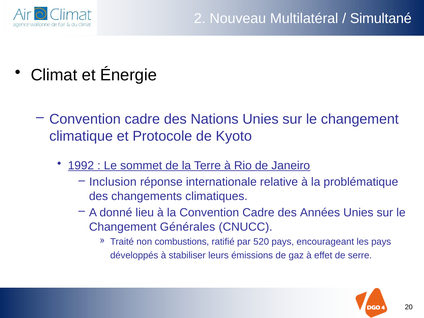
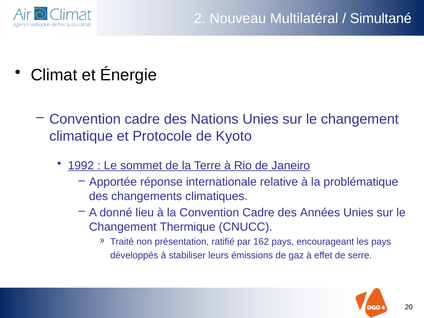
Inclusion: Inclusion -> Apportée
Générales: Générales -> Thermique
combustions: combustions -> présentation
520: 520 -> 162
